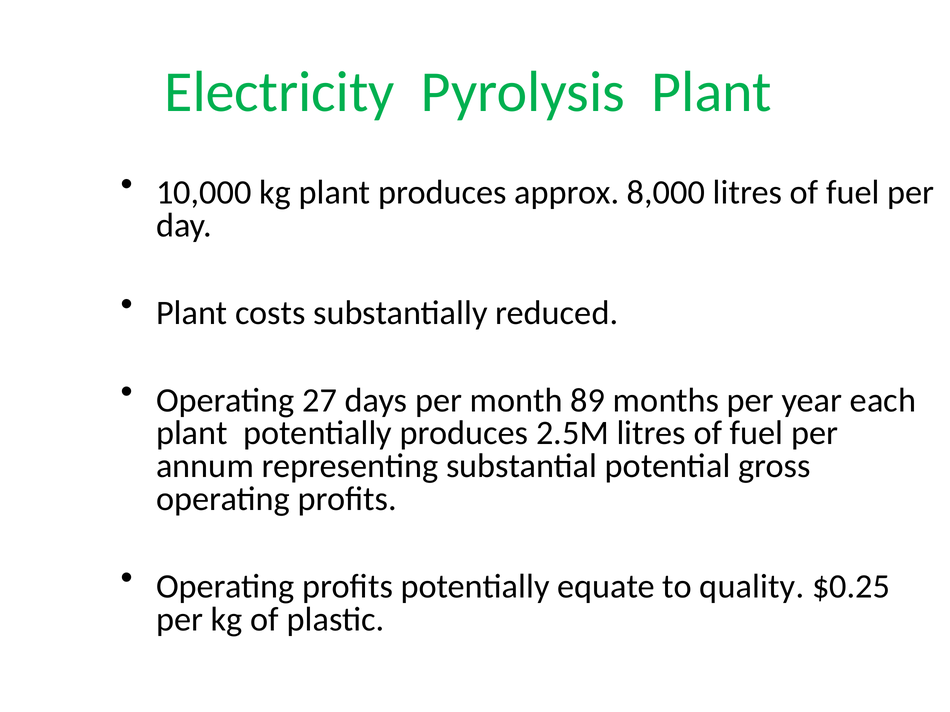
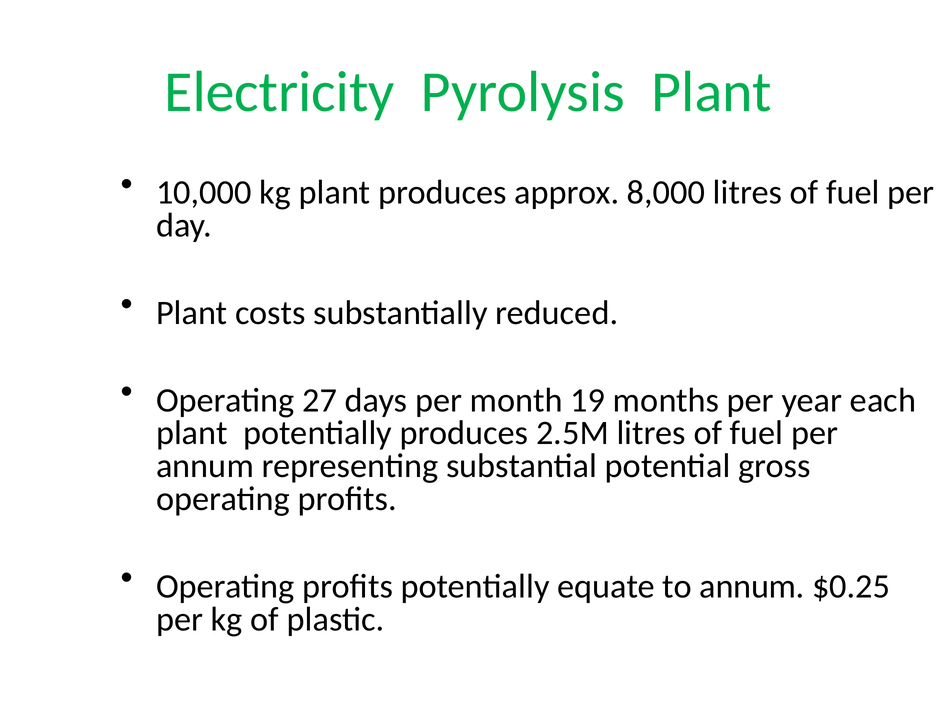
89: 89 -> 19
to quality: quality -> annum
